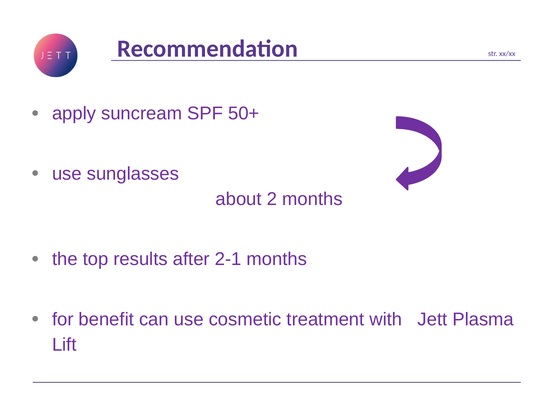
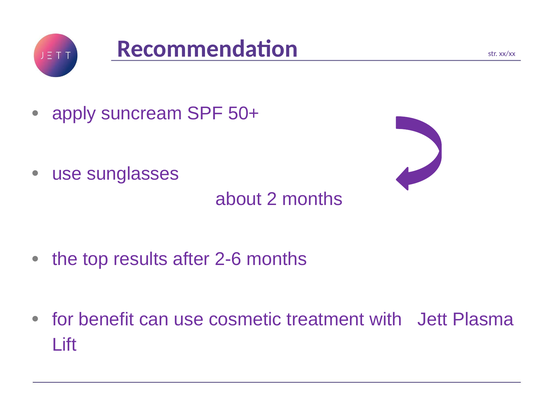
2-1: 2-1 -> 2-6
